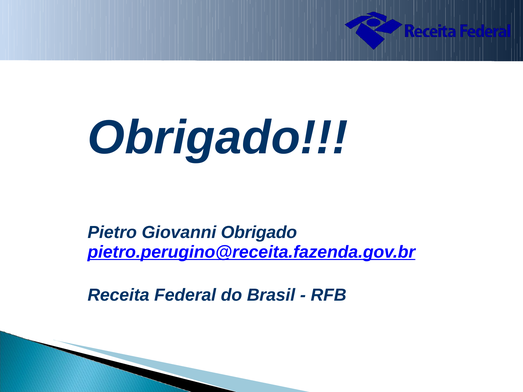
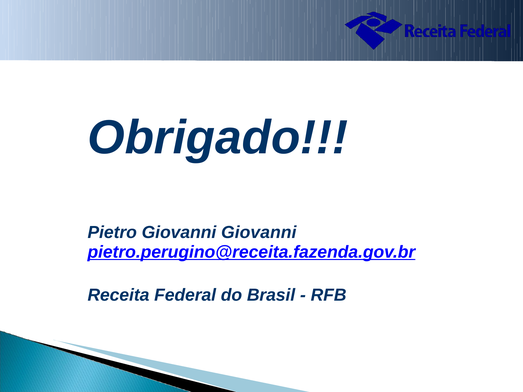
Giovanni Obrigado: Obrigado -> Giovanni
